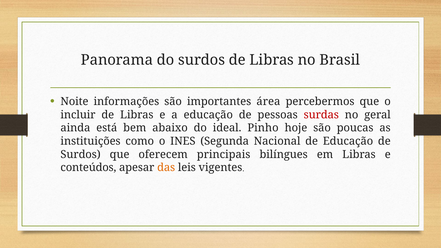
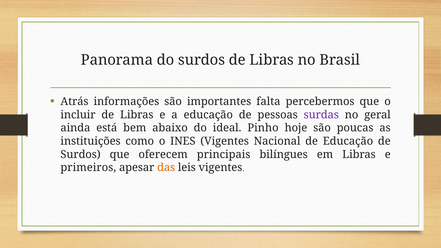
Noite: Noite -> Atrás
área: área -> falta
surdas colour: red -> purple
INES Segunda: Segunda -> Vigentes
conteúdos: conteúdos -> primeiros
